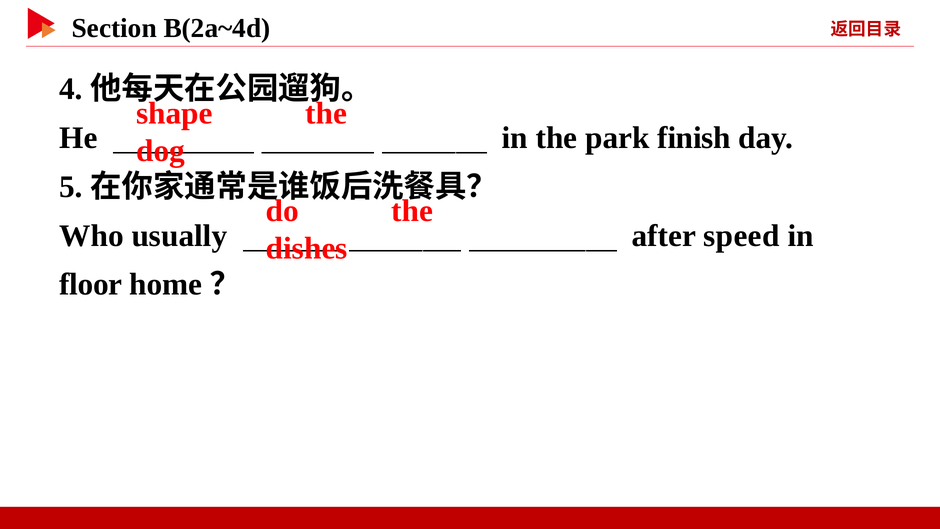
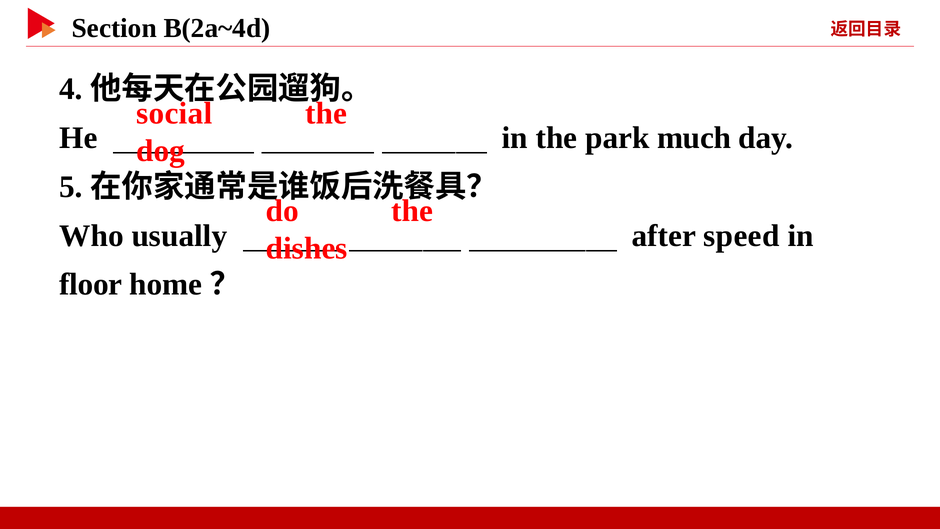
shape: shape -> social
finish: finish -> much
